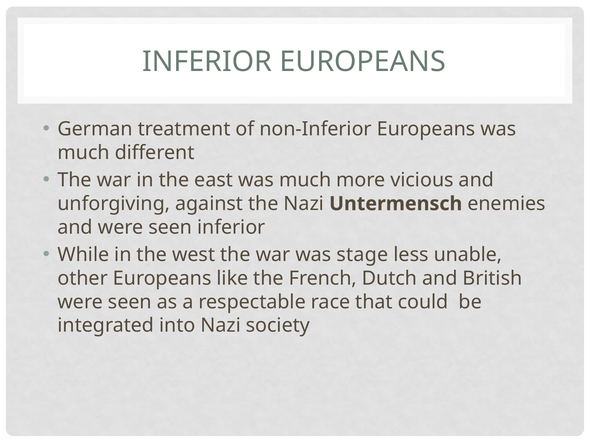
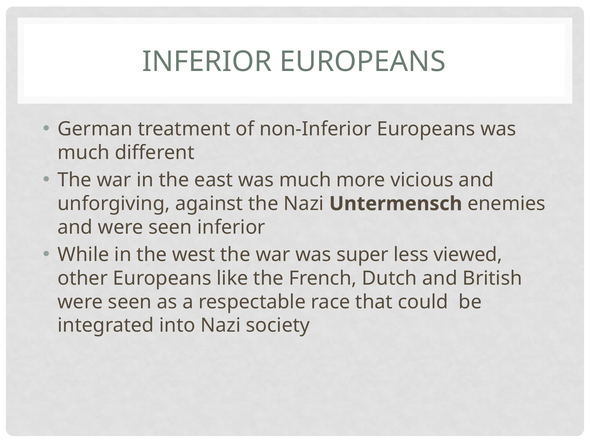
stage: stage -> super
unable: unable -> viewed
